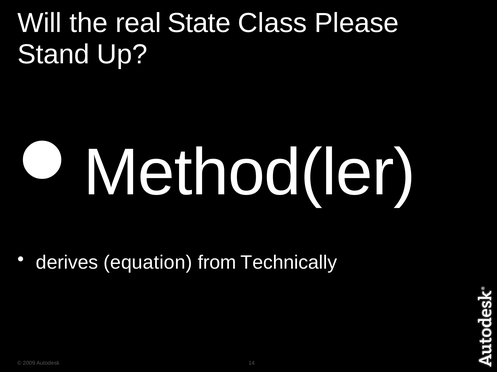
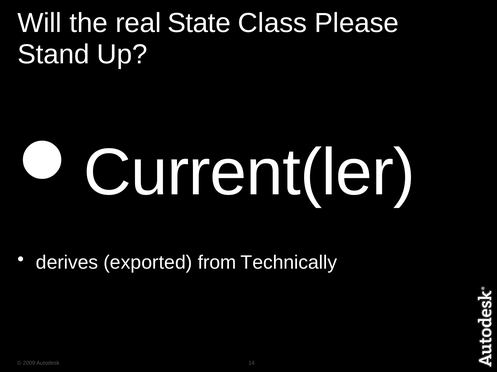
Method(ler: Method(ler -> Current(ler
equation: equation -> exported
